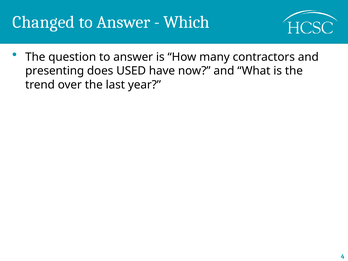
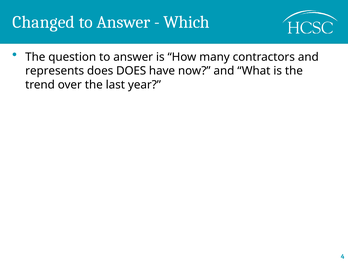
presenting: presenting -> represents
does USED: USED -> DOES
